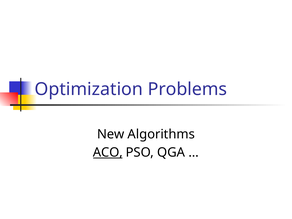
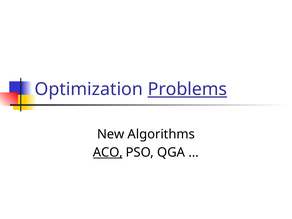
Problems underline: none -> present
